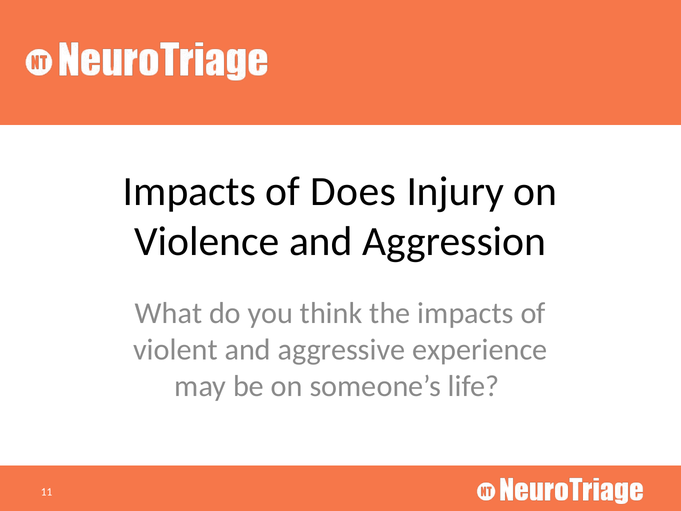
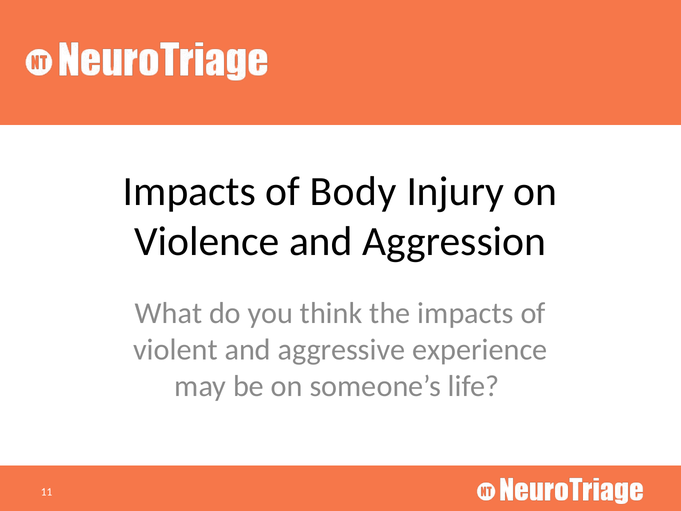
Does: Does -> Body
